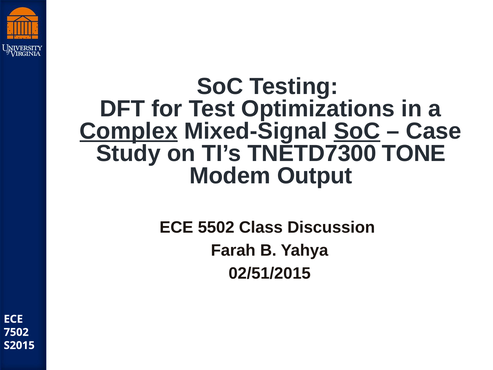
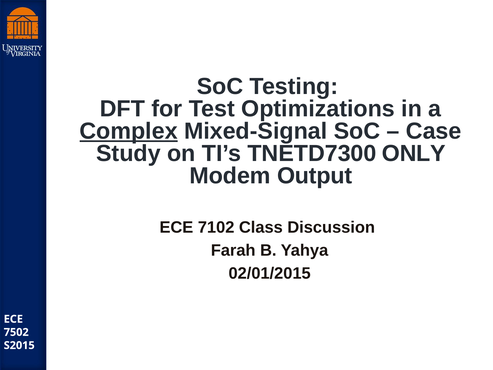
SoC at (357, 131) underline: present -> none
TONE: TONE -> ONLY
5502: 5502 -> 7102
02/51/2015: 02/51/2015 -> 02/01/2015
